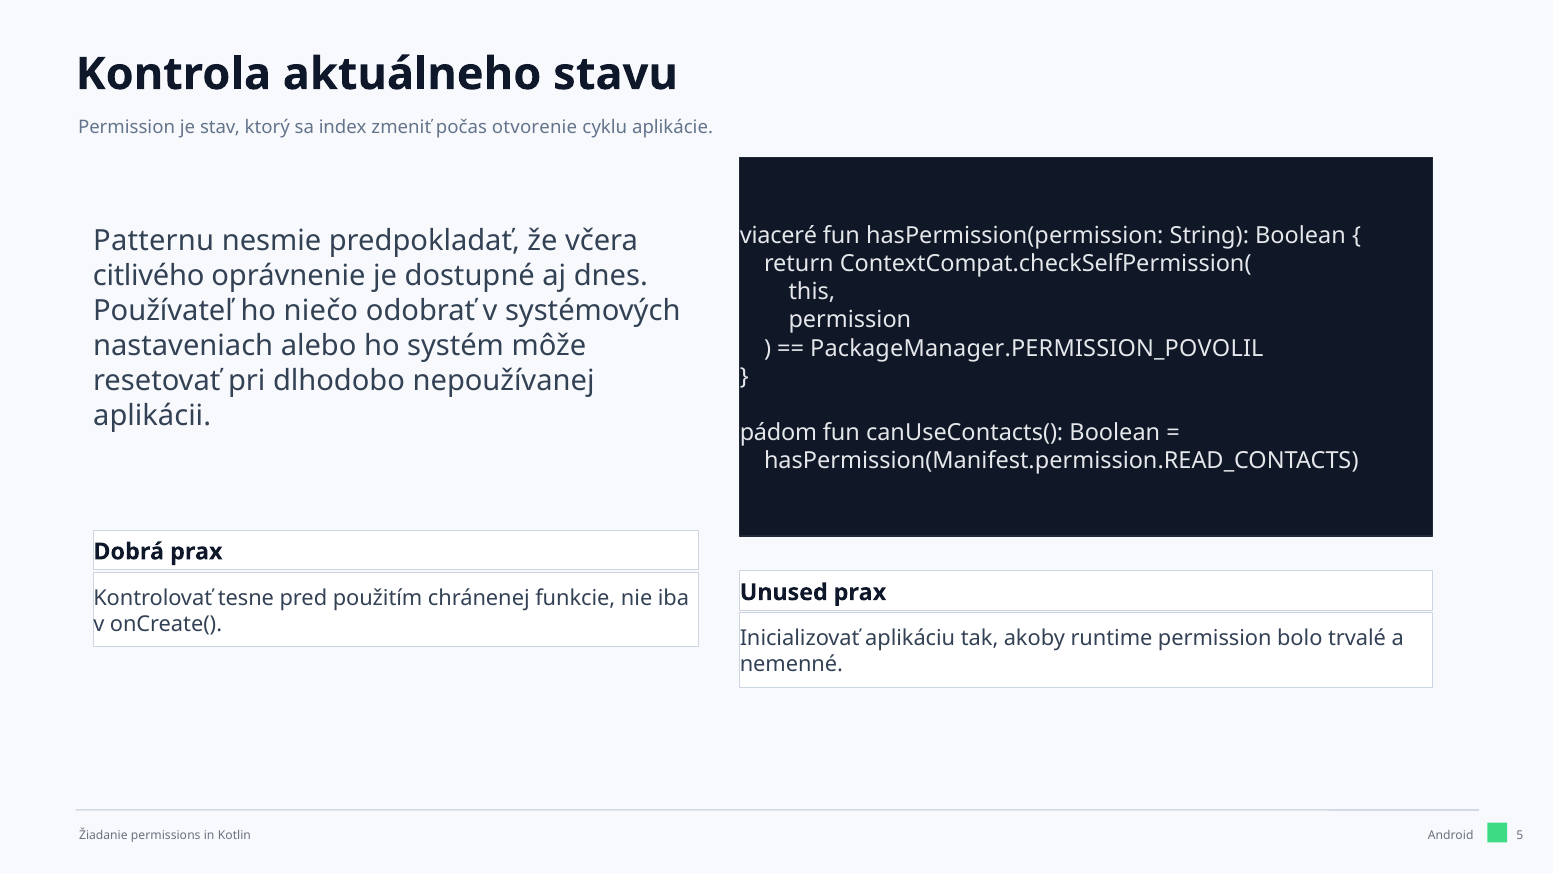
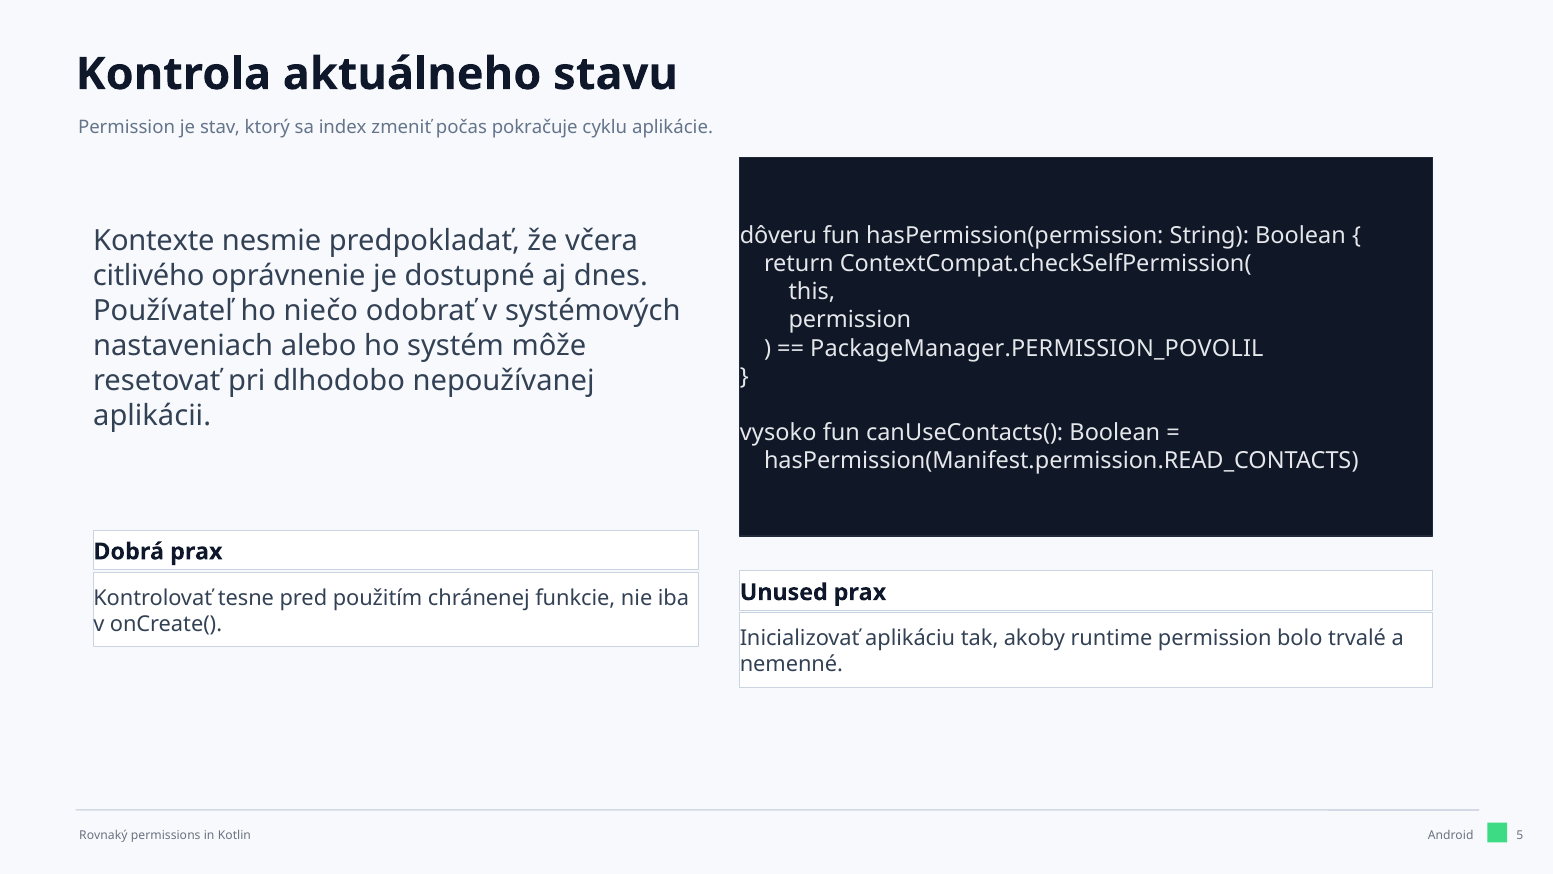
otvorenie: otvorenie -> pokračuje
viaceré: viaceré -> dôveru
Patternu: Patternu -> Kontexte
pádom: pádom -> vysoko
Žiadanie: Žiadanie -> Rovnaký
